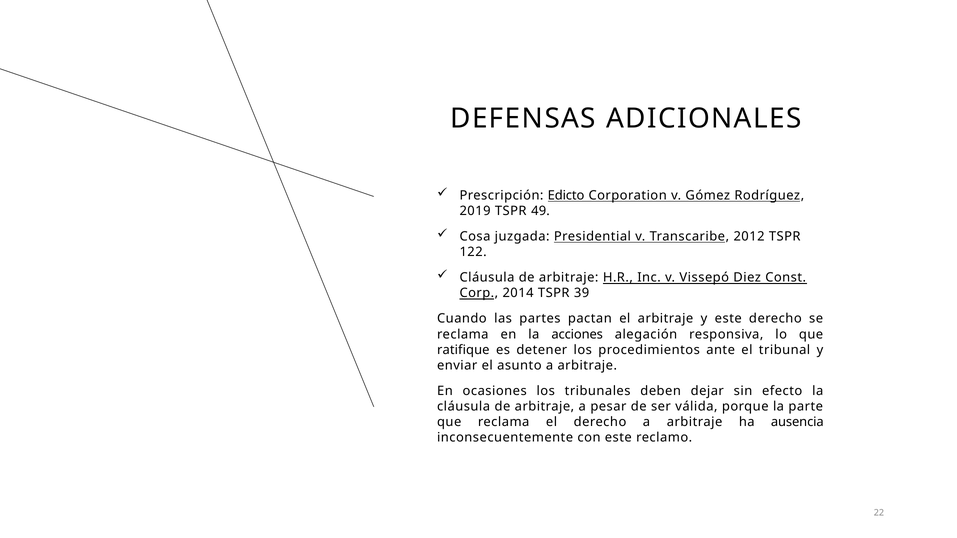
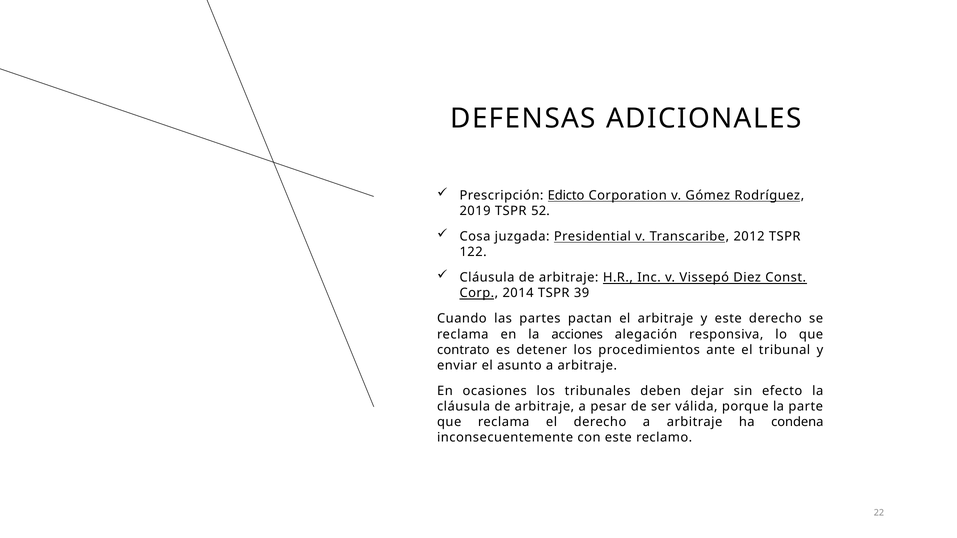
49: 49 -> 52
ratifique: ratifique -> contrato
ausencia: ausencia -> condena
